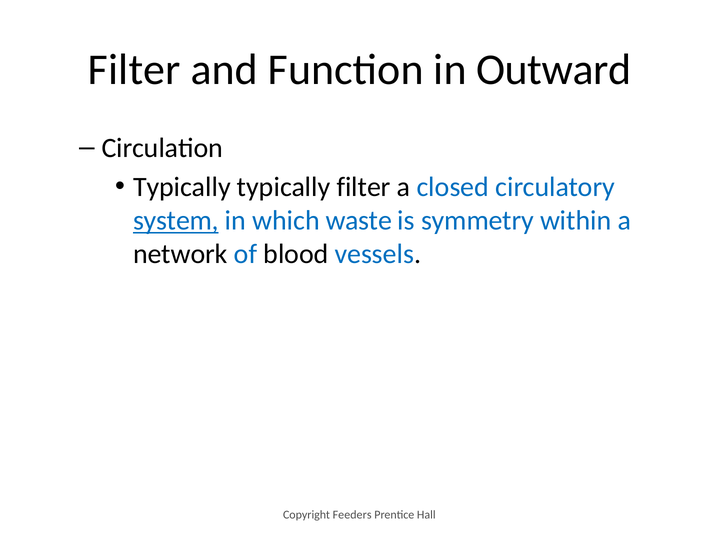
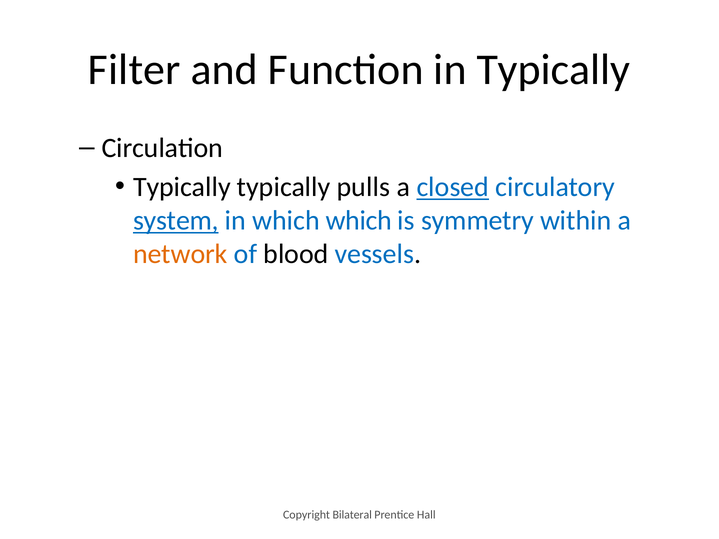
in Outward: Outward -> Typically
typically filter: filter -> pulls
closed underline: none -> present
which waste: waste -> which
network colour: black -> orange
Feeders: Feeders -> Bilateral
